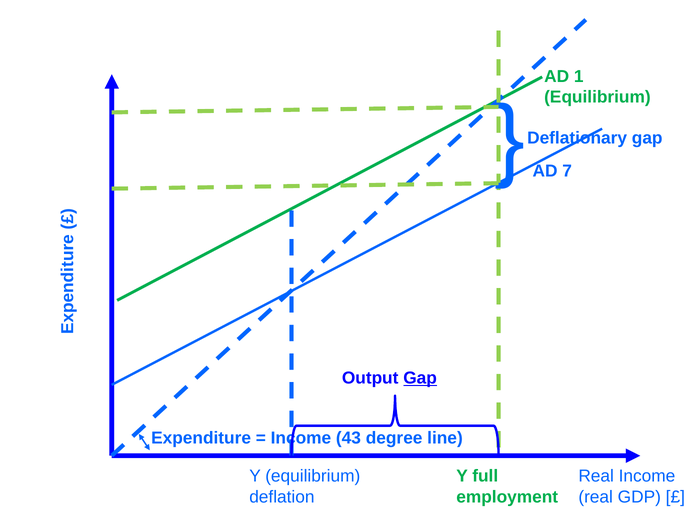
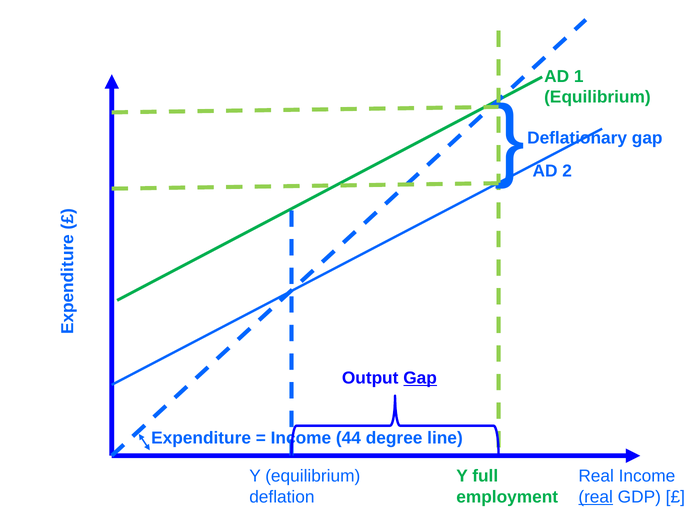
7: 7 -> 2
43: 43 -> 44
real at (596, 497) underline: none -> present
